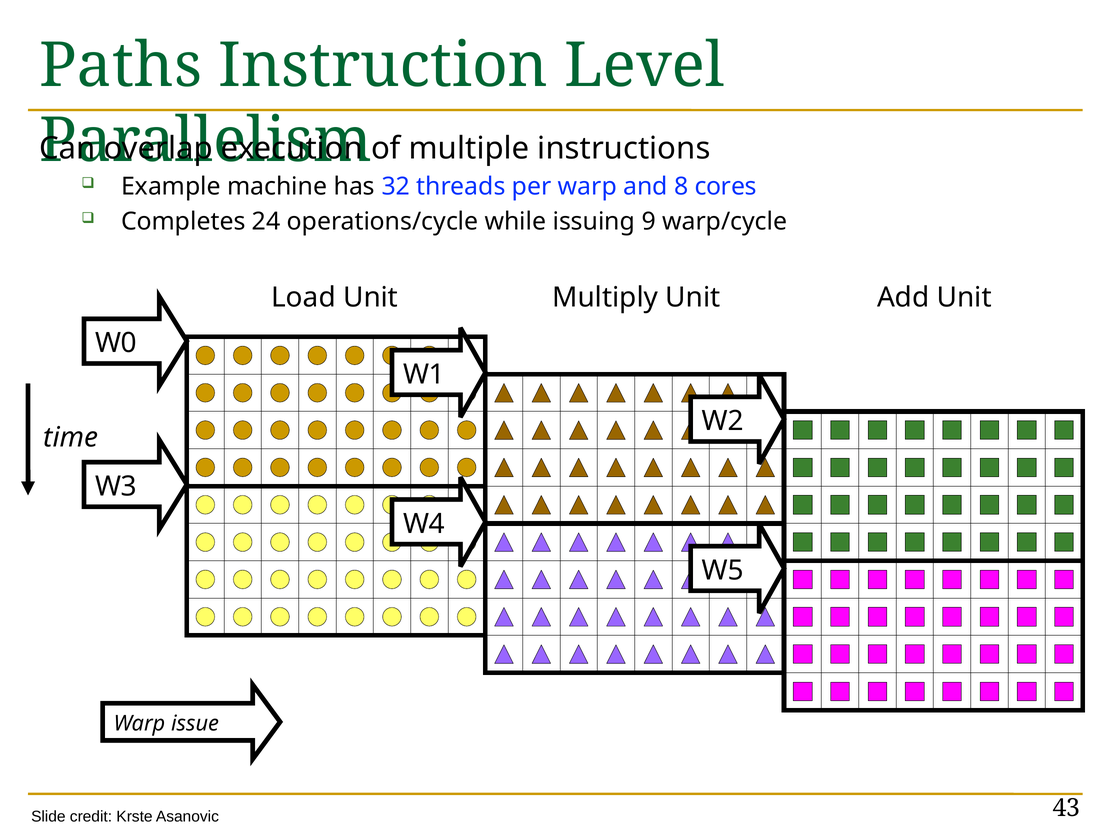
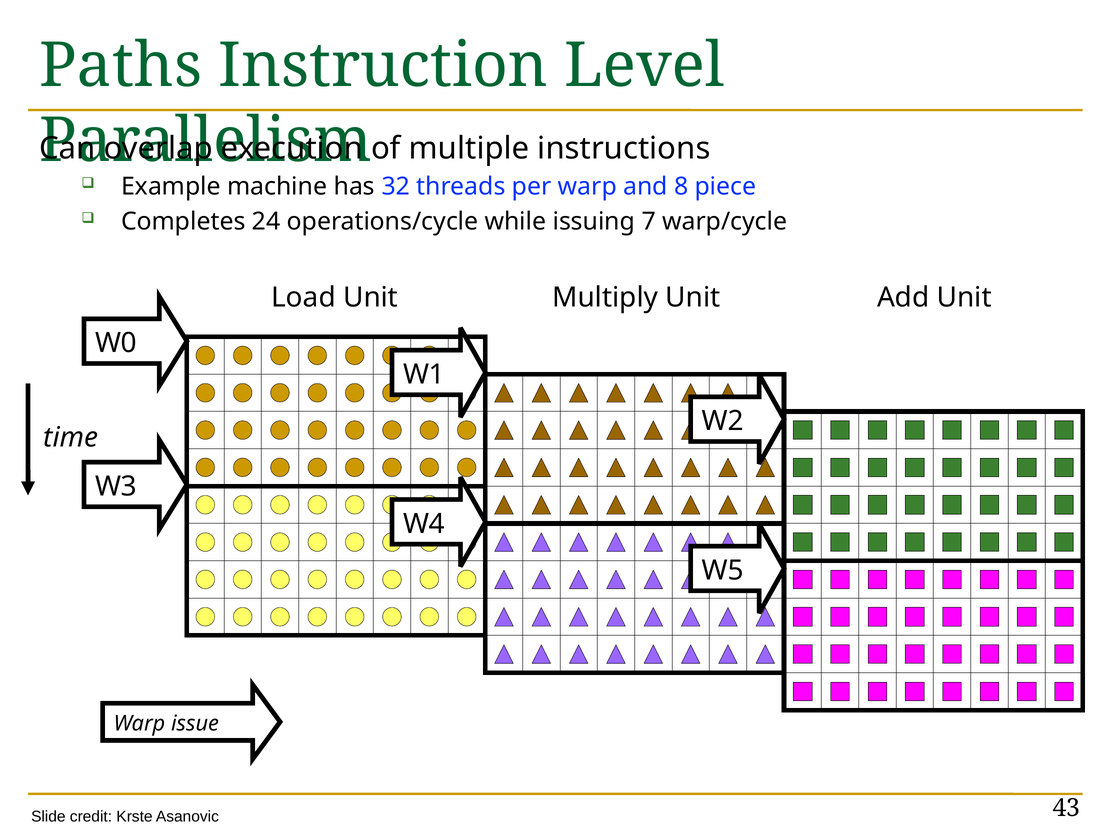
cores: cores -> piece
9: 9 -> 7
